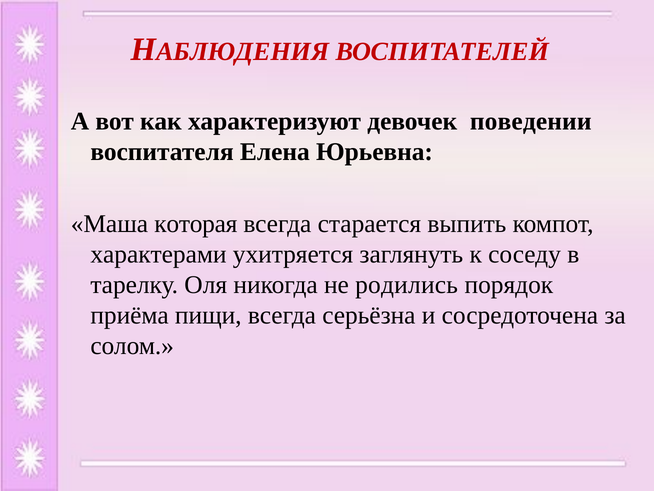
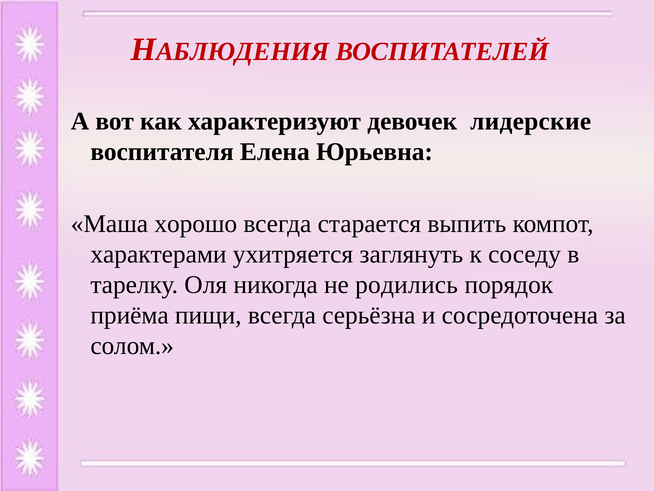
поведении: поведении -> лидерские
которая: которая -> хорошо
